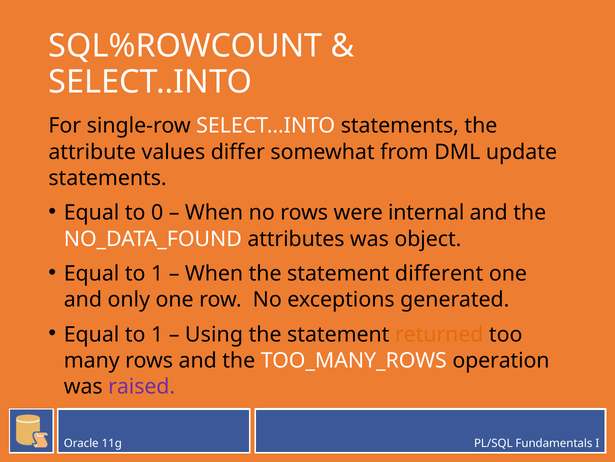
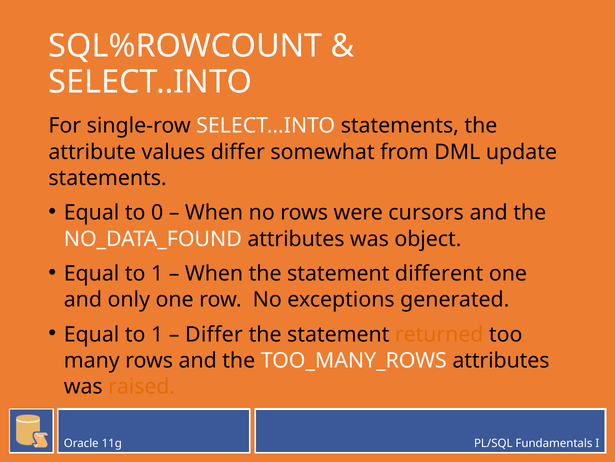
internal: internal -> cursors
Using at (214, 334): Using -> Differ
TOO_MANY_ROWS operation: operation -> attributes
raised colour: purple -> orange
